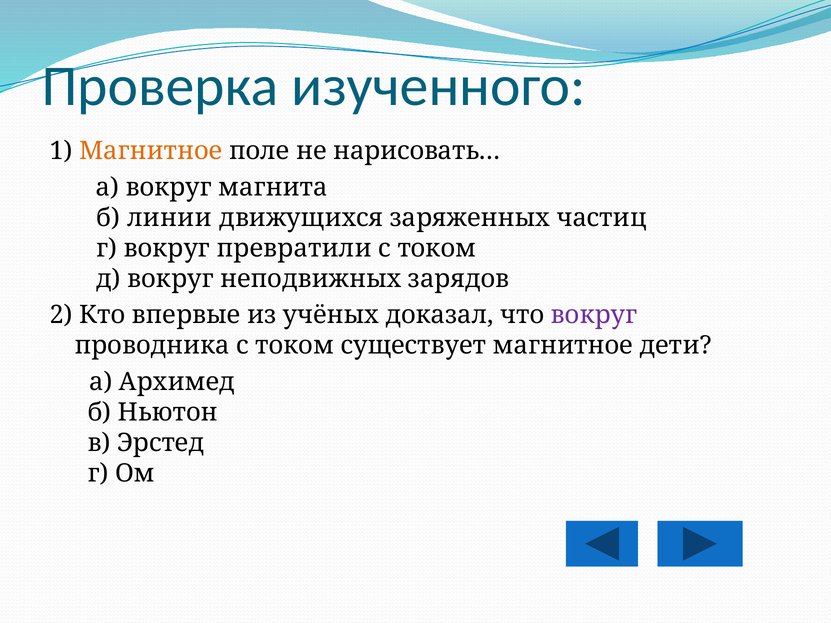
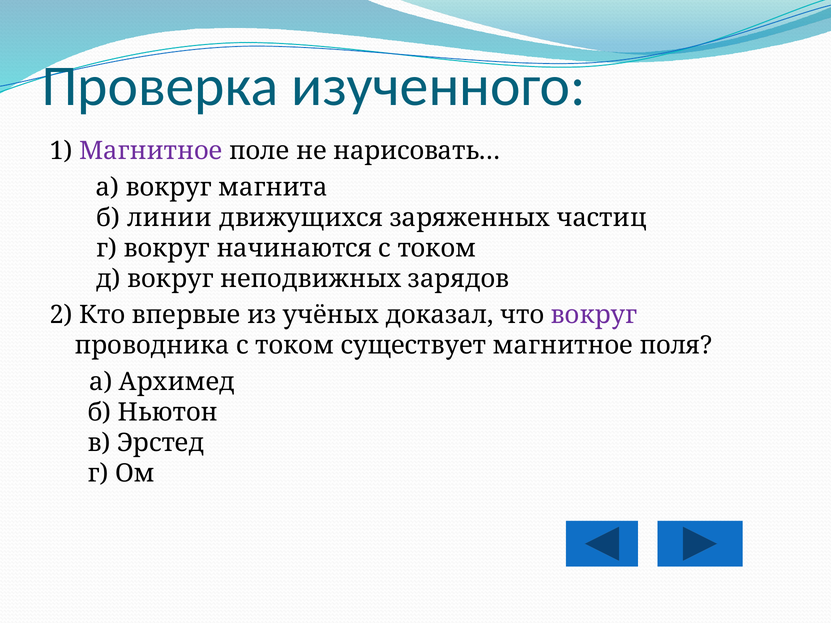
Магнитное at (151, 151) colour: orange -> purple
превратили: превратили -> начинаются
дети: дети -> поля
